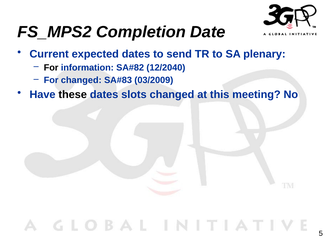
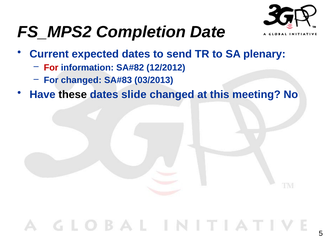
For at (51, 68) colour: black -> red
12/2040: 12/2040 -> 12/2012
03/2009: 03/2009 -> 03/2013
slots: slots -> slide
